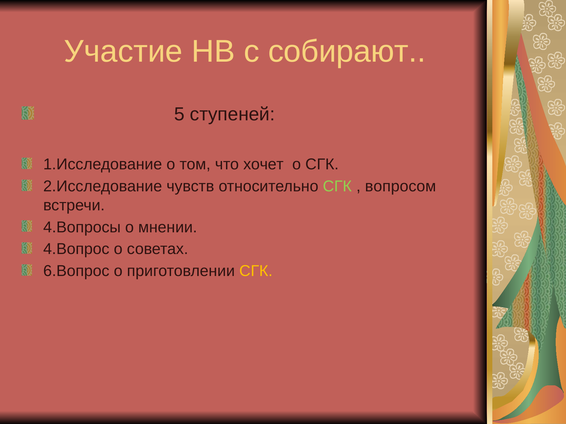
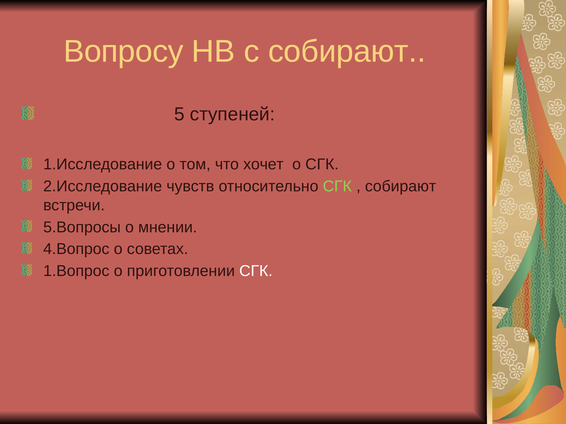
Участие: Участие -> Вопросу
вопросом at (401, 187): вопросом -> собирают
4.Вопросы: 4.Вопросы -> 5.Вопросы
6.Вопрос: 6.Вопрос -> 1.Вопрос
СГК at (256, 271) colour: yellow -> white
